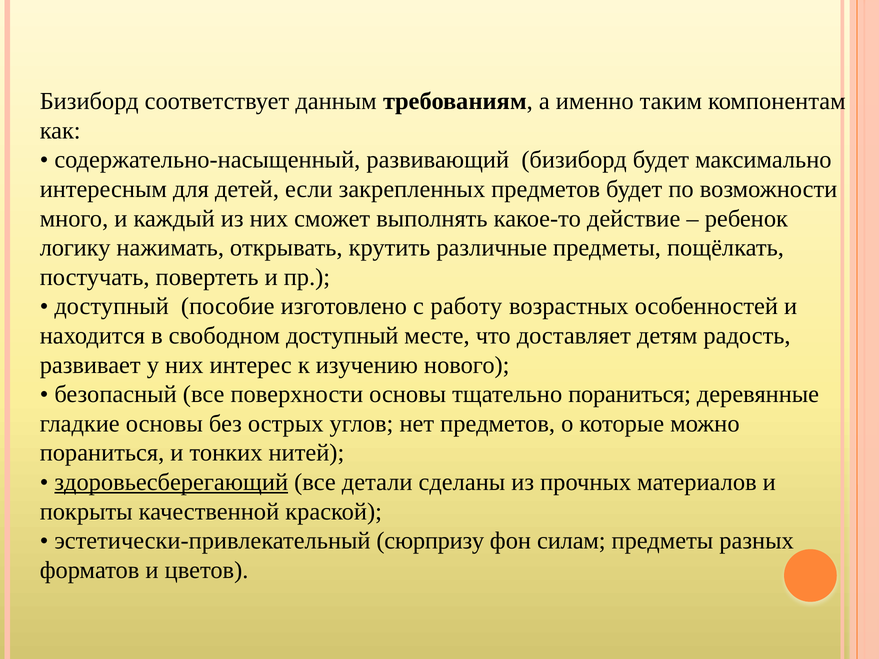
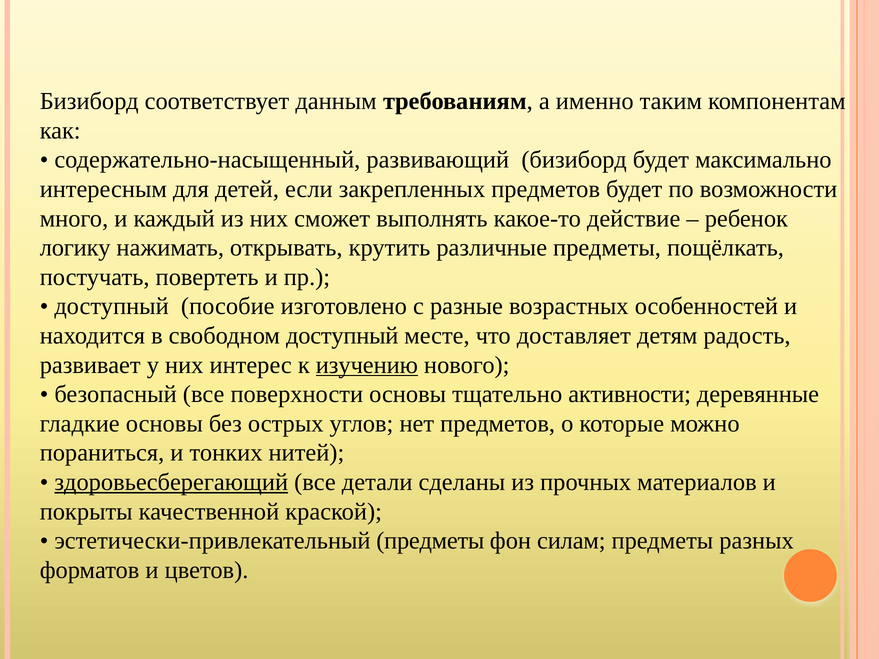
работу: работу -> разные
изучению underline: none -> present
тщательно пораниться: пораниться -> активности
эстетически-привлекательный сюрпризу: сюрпризу -> предметы
